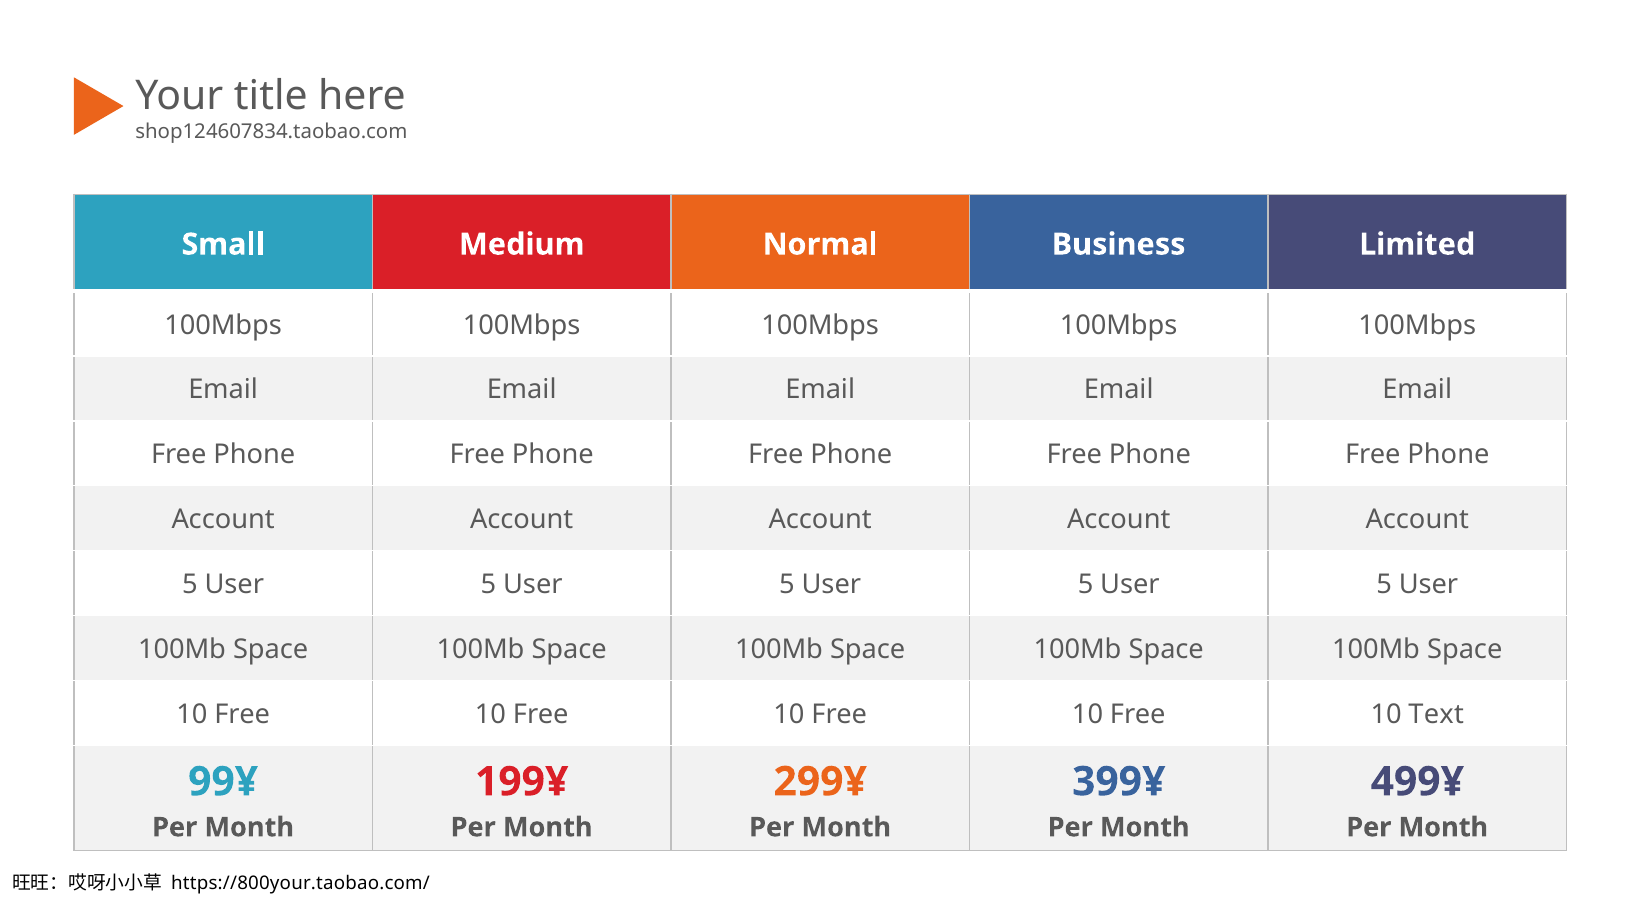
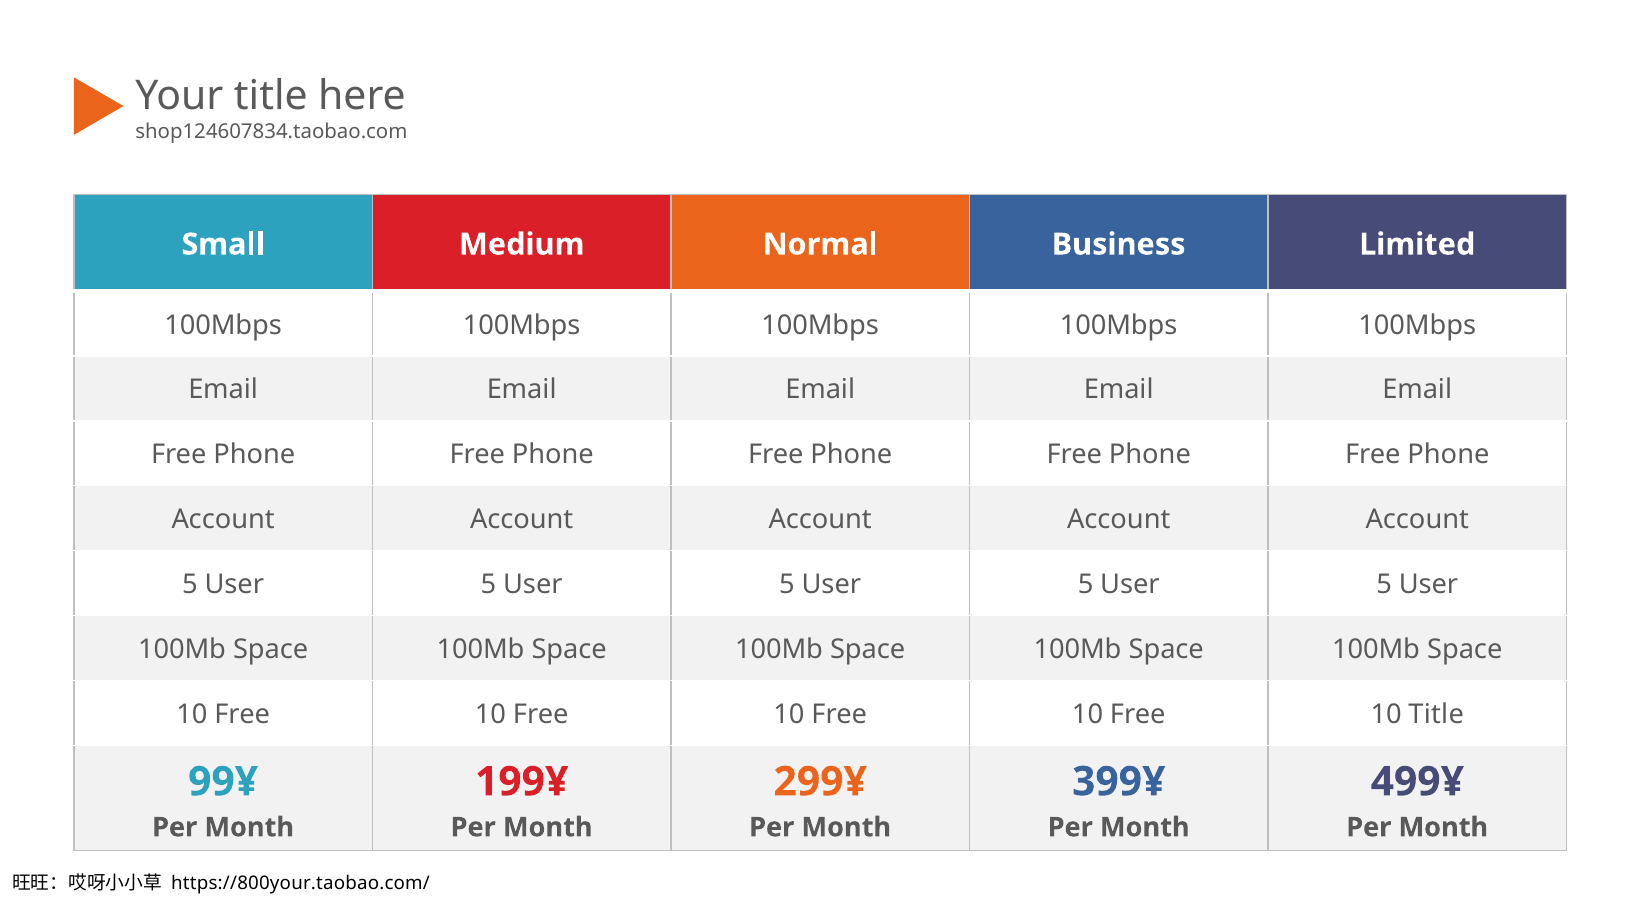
10 Text: Text -> Title
